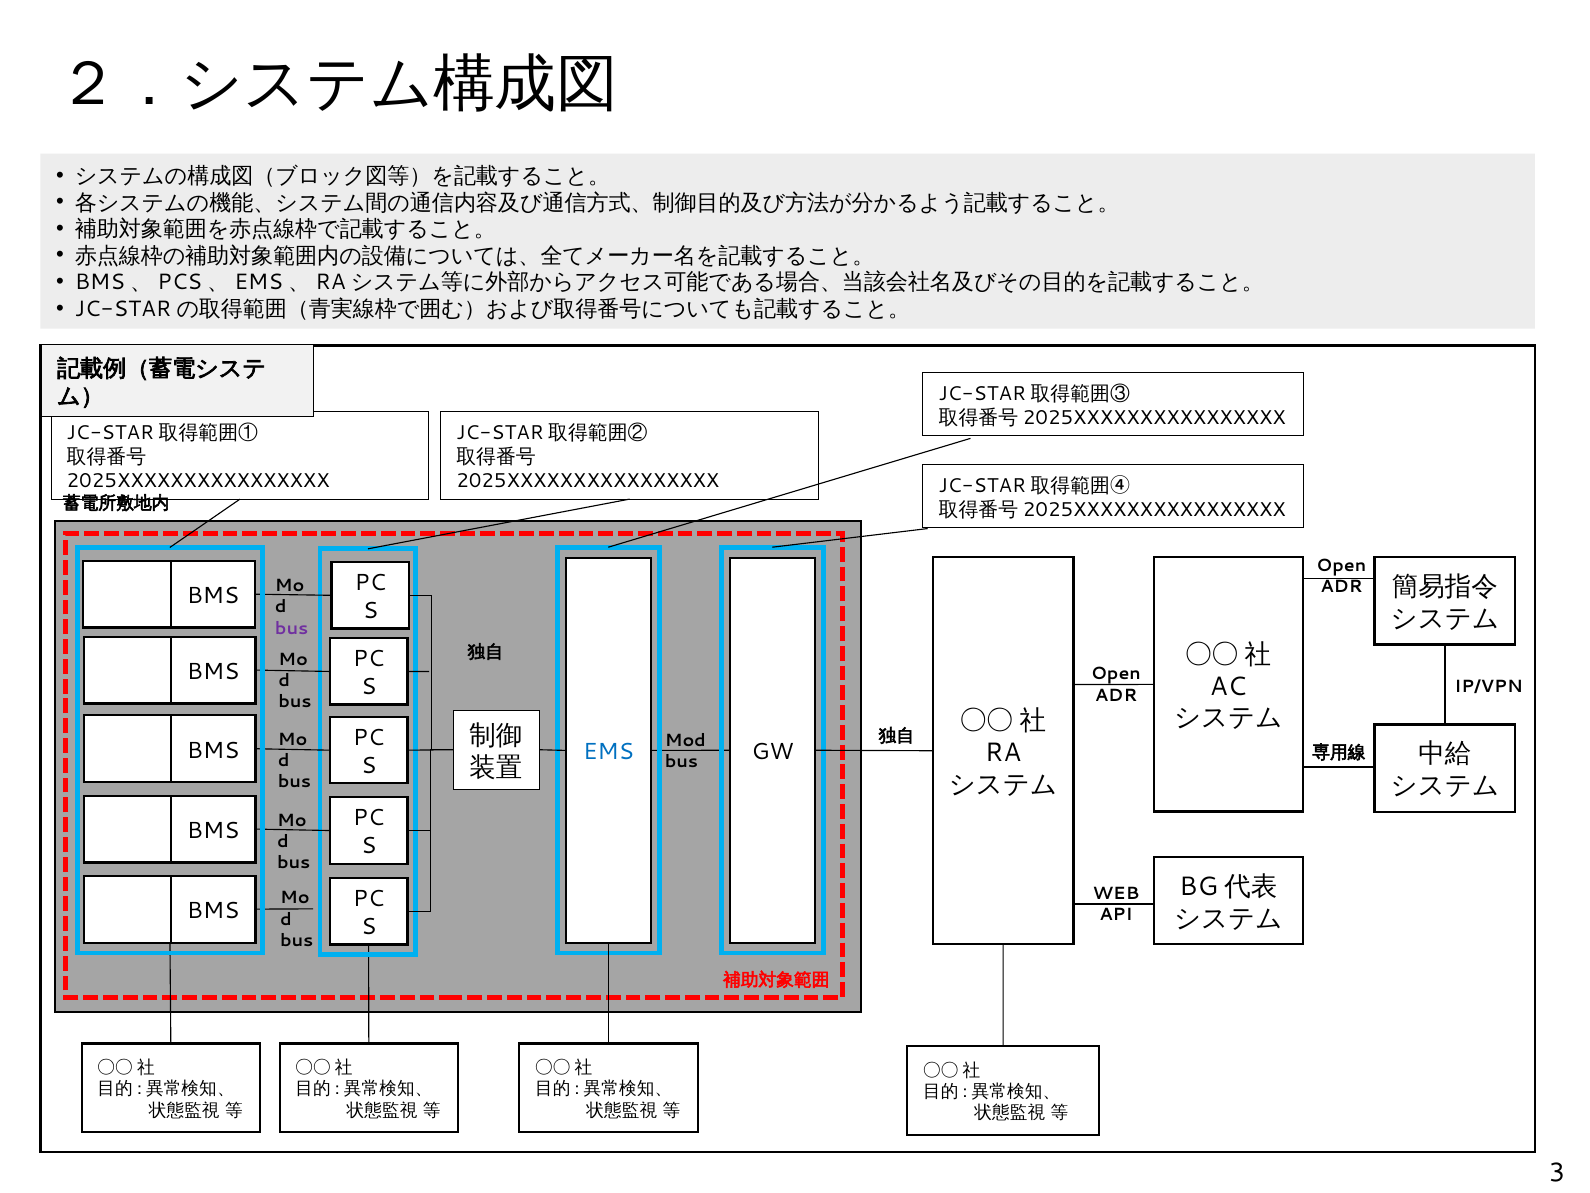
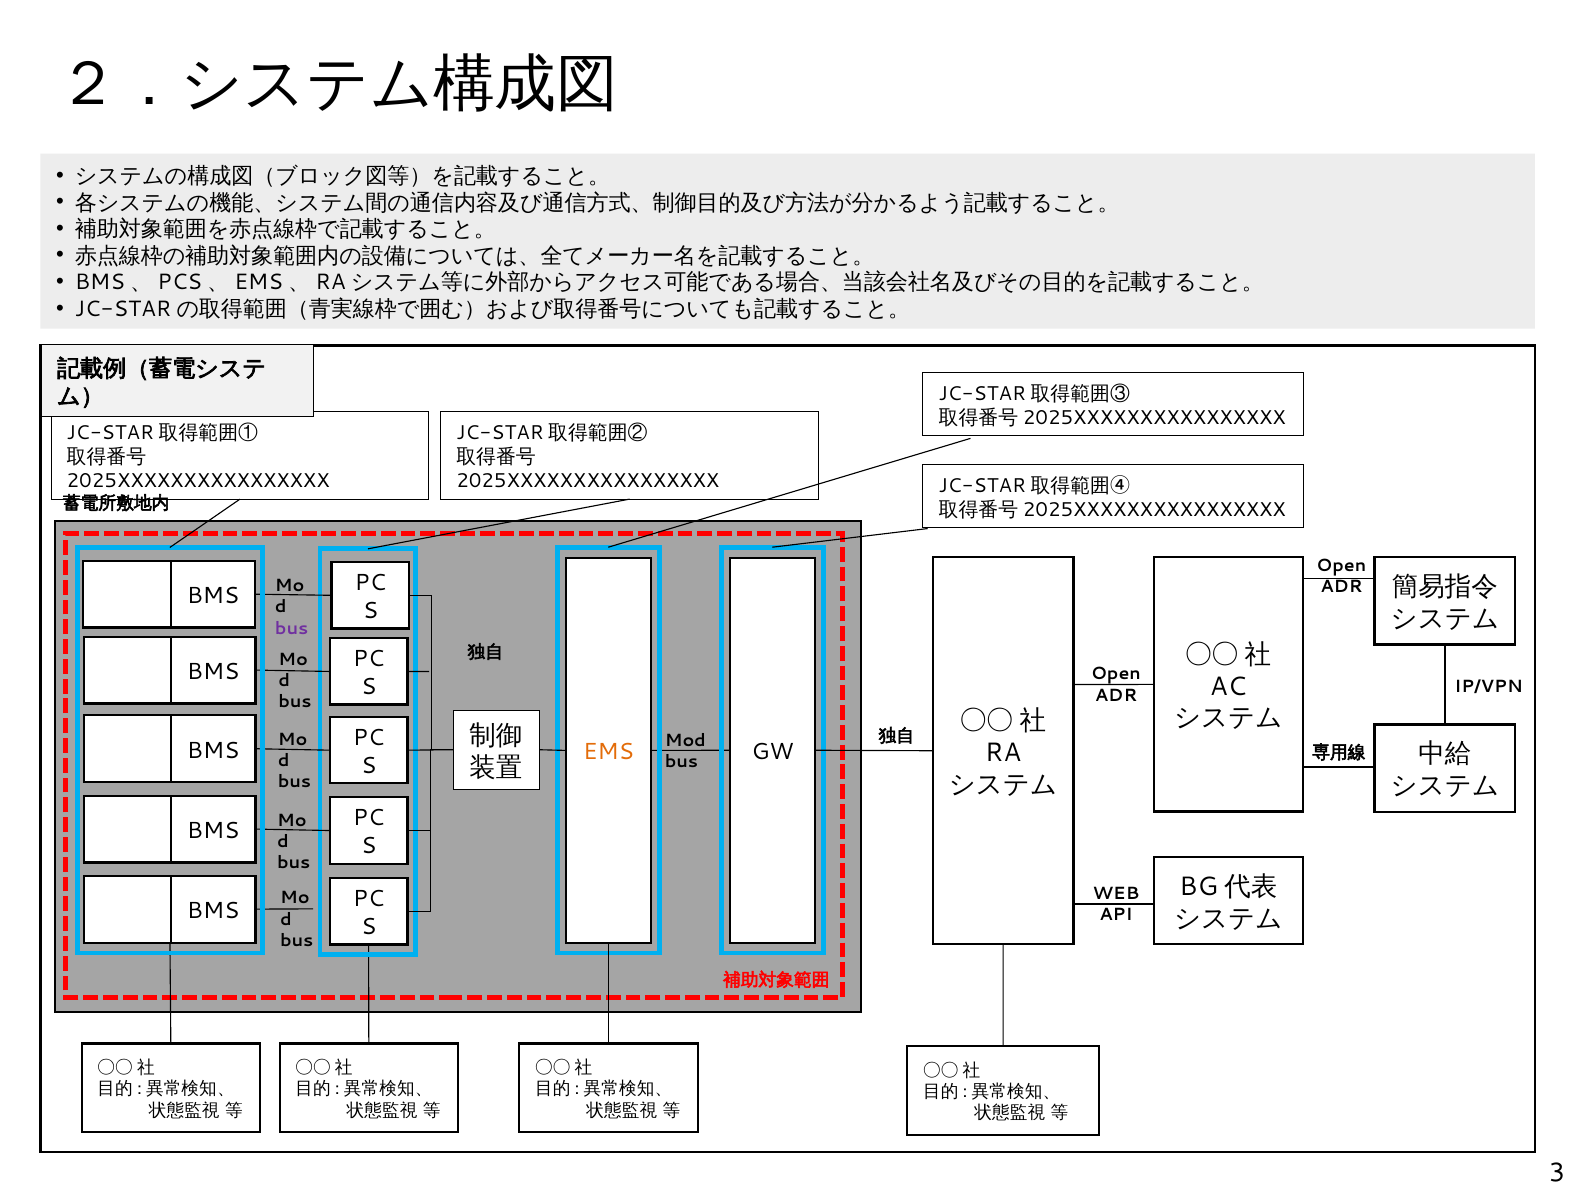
EMS colour: blue -> orange
